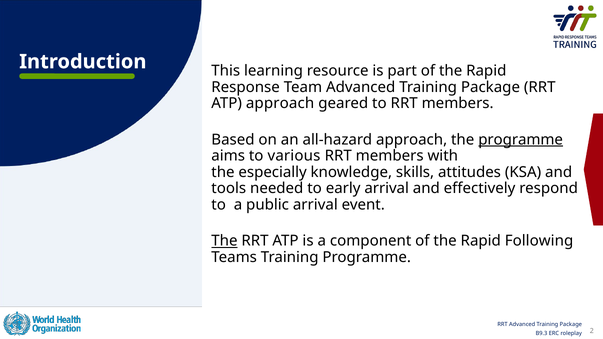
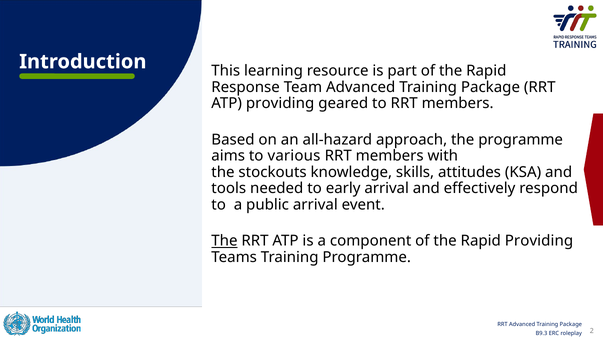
ATP approach: approach -> providing
programme at (521, 140) underline: present -> none
especially: especially -> stockouts
Rapid Following: Following -> Providing
